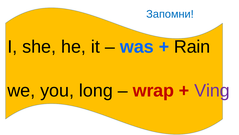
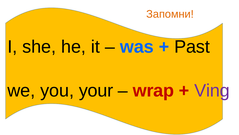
Запомни colour: blue -> orange
Rain: Rain -> Past
long: long -> your
